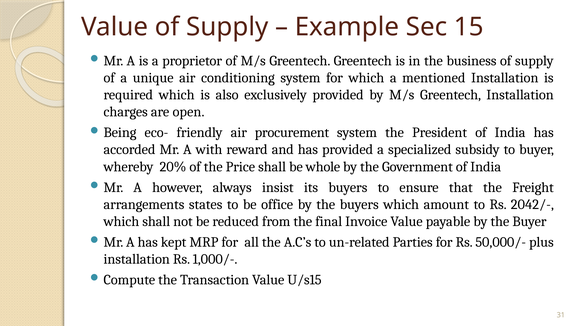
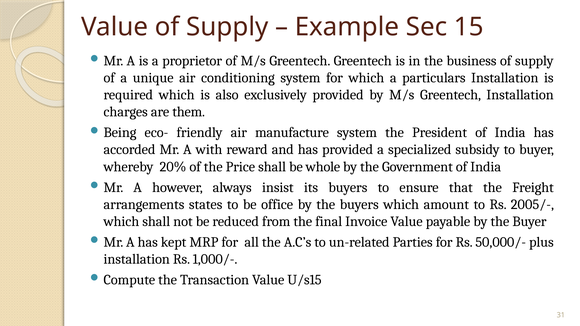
mentioned: mentioned -> particulars
open: open -> them
procurement: procurement -> manufacture
2042/-: 2042/- -> 2005/-
